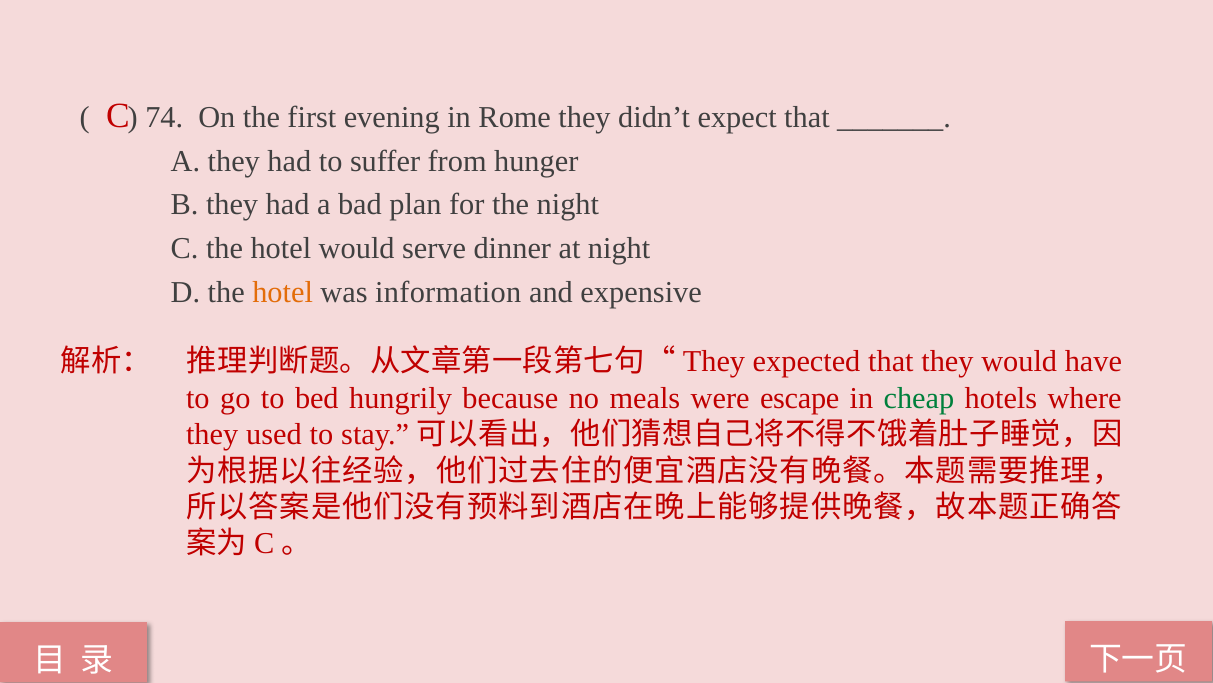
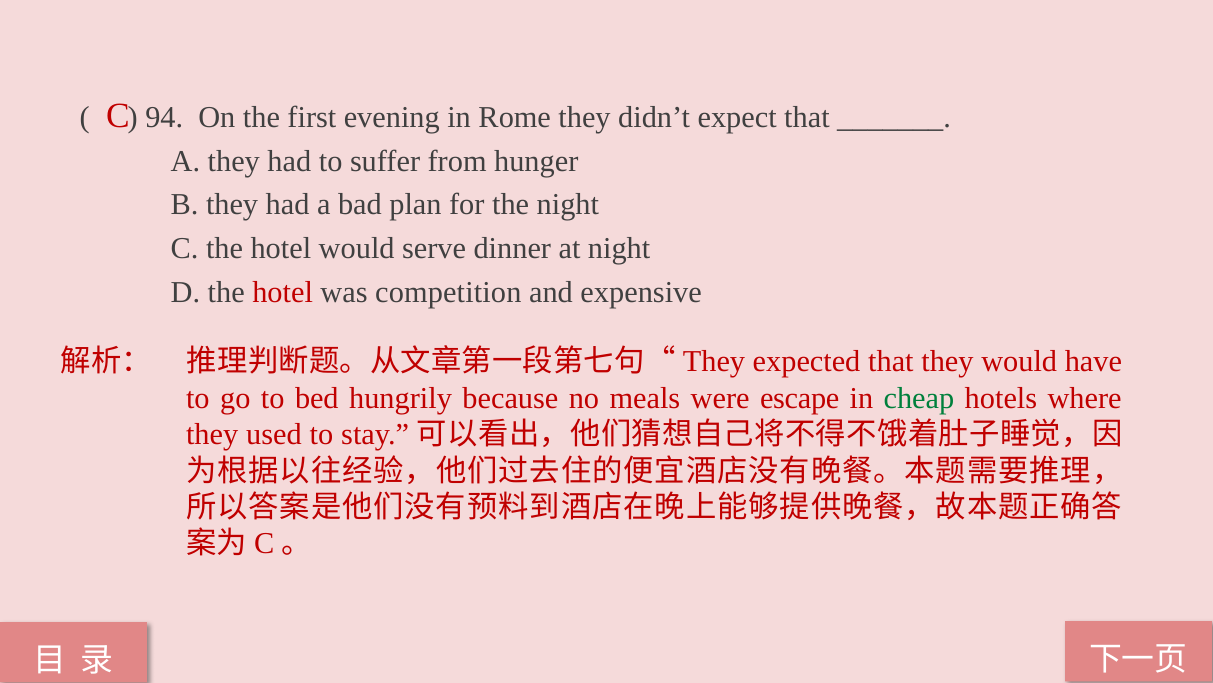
74: 74 -> 94
hotel at (283, 292) colour: orange -> red
information: information -> competition
